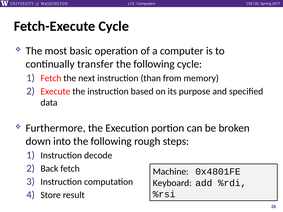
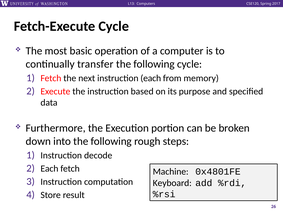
instruction than: than -> each
Back at (49, 169): Back -> Each
